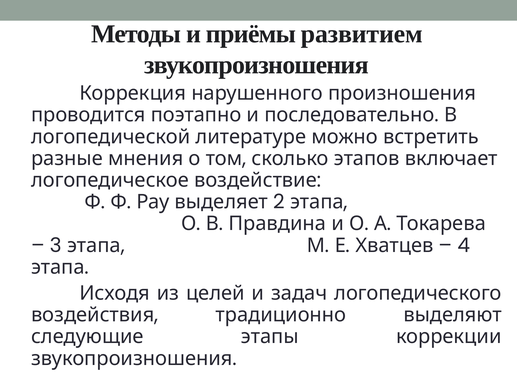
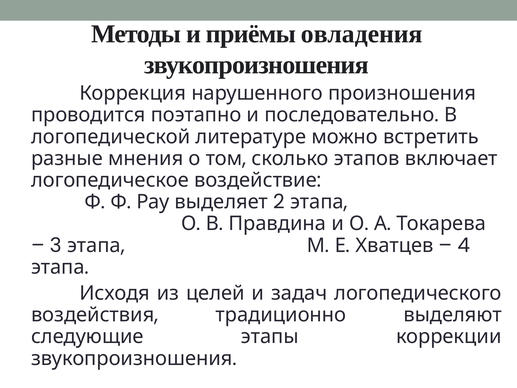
развитием: развитием -> овладения
